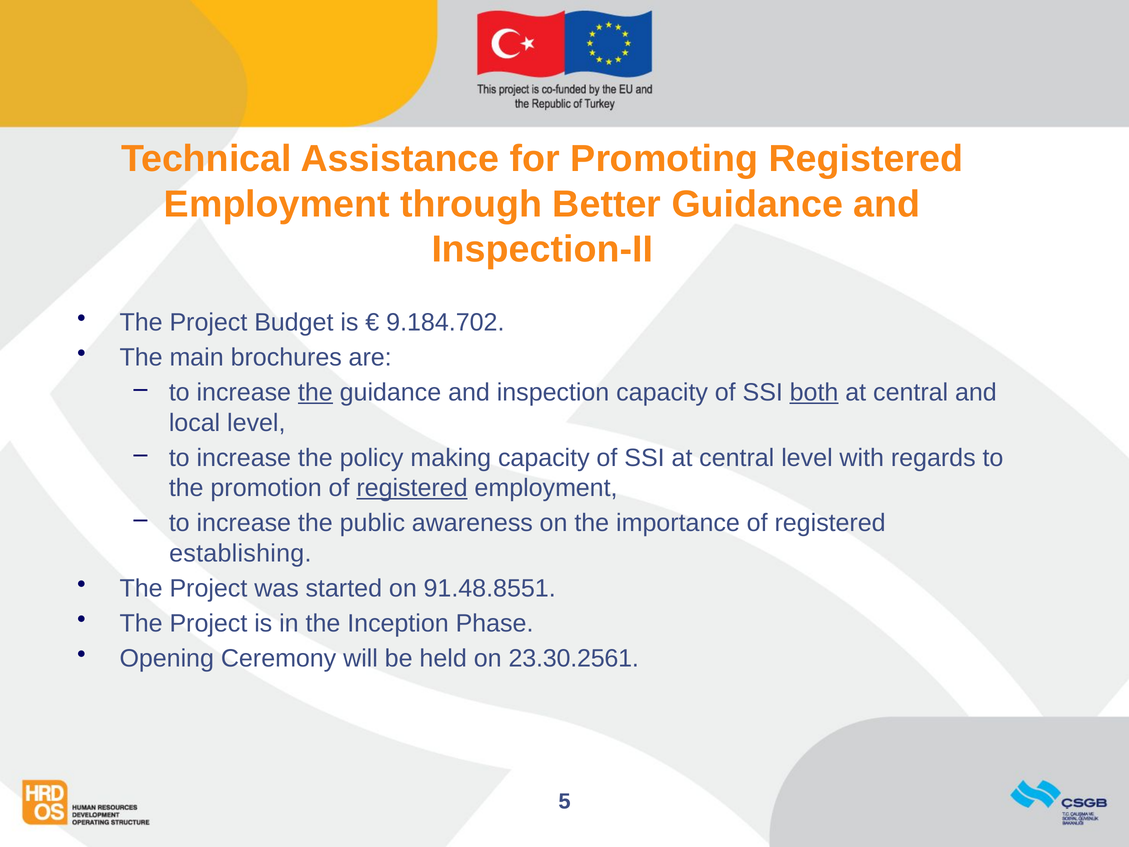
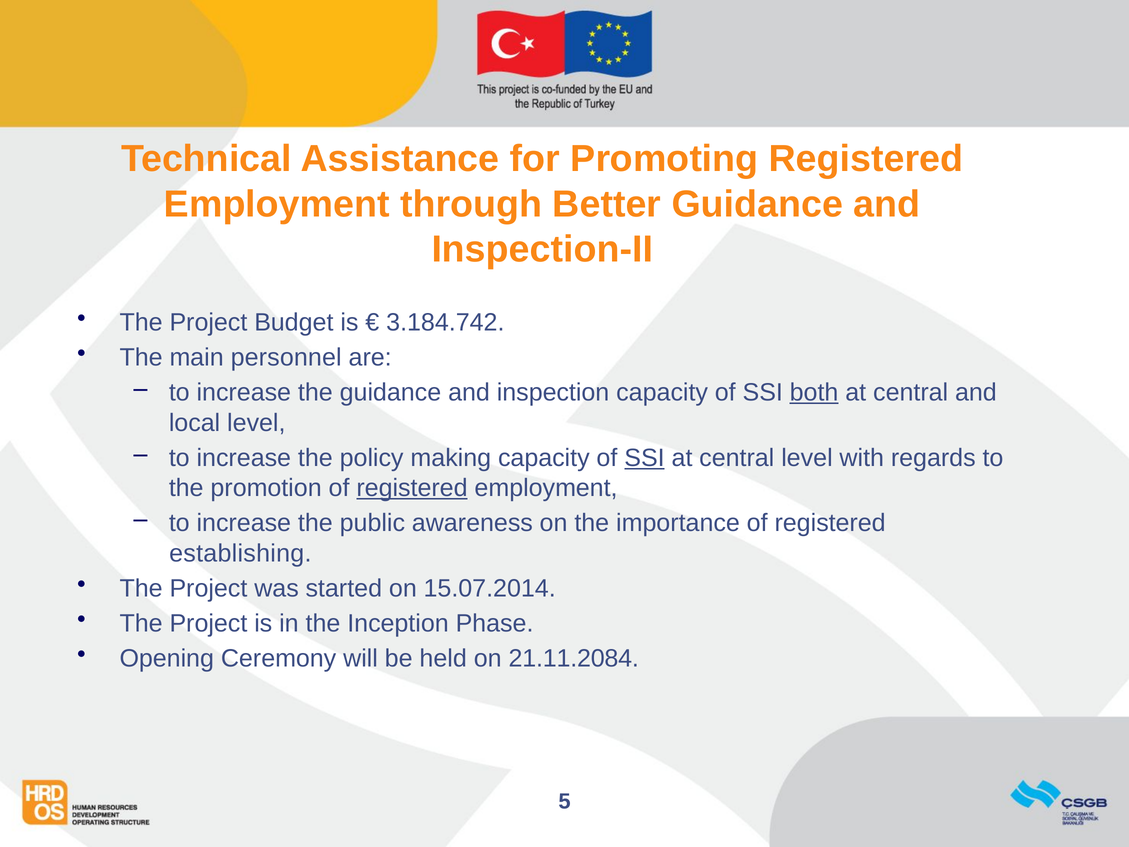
9.184.702: 9.184.702 -> 3.184.742
brochures: brochures -> personnel
the at (315, 393) underline: present -> none
SSI at (644, 458) underline: none -> present
91.48.8551: 91.48.8551 -> 15.07.2014
23.30.2561: 23.30.2561 -> 21.11.2084
